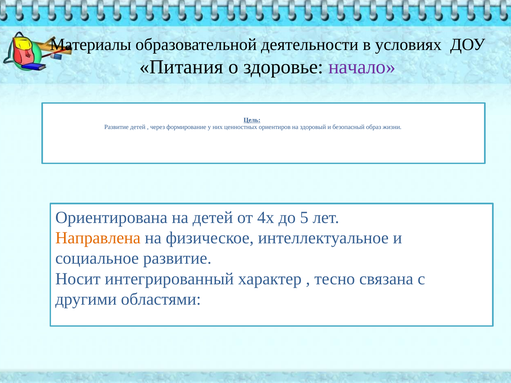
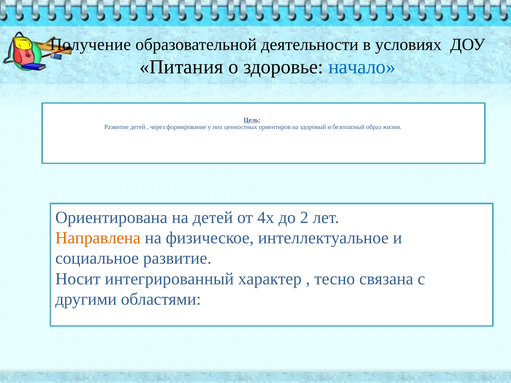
Материалы: Материалы -> Получение
начало colour: purple -> blue
5: 5 -> 2
